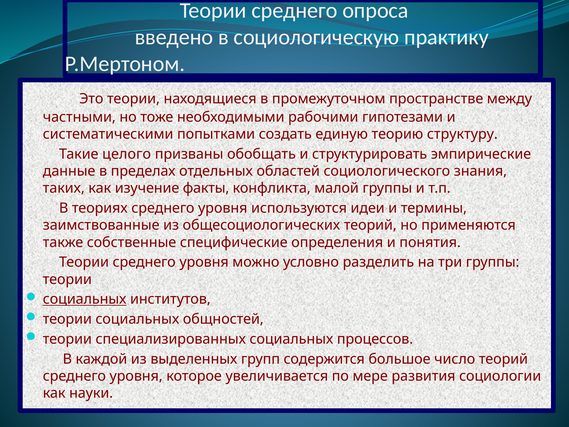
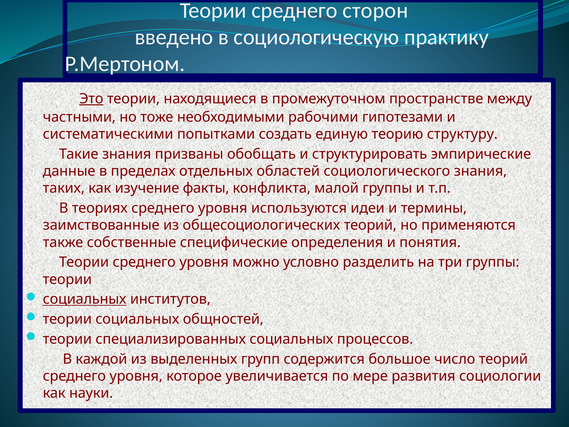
опроса: опроса -> сторон
Это underline: none -> present
Такие целого: целого -> знания
